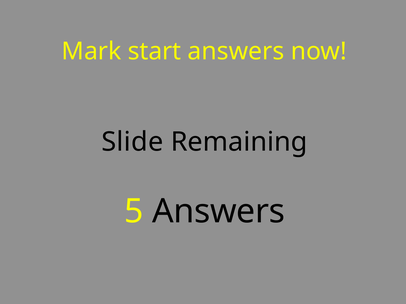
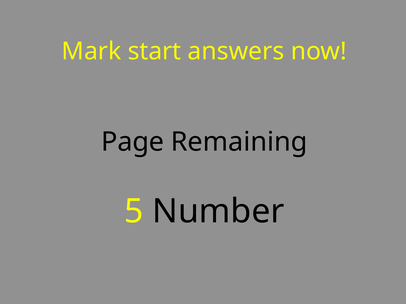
Slide: Slide -> Page
5 Answers: Answers -> Number
